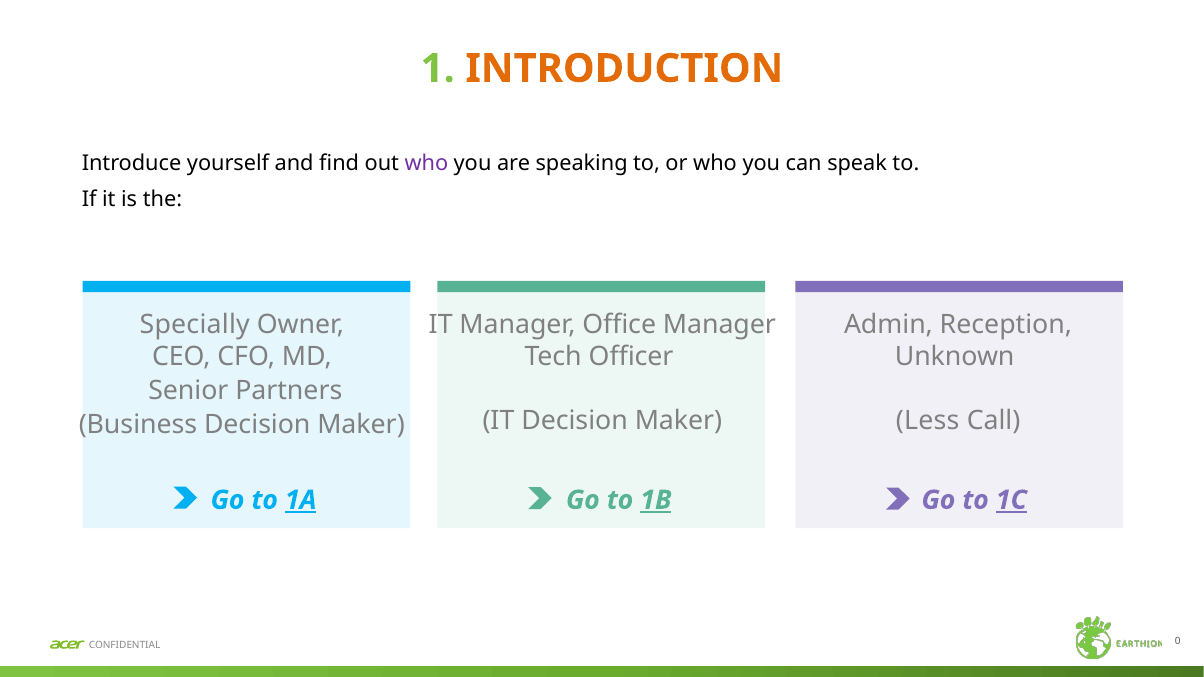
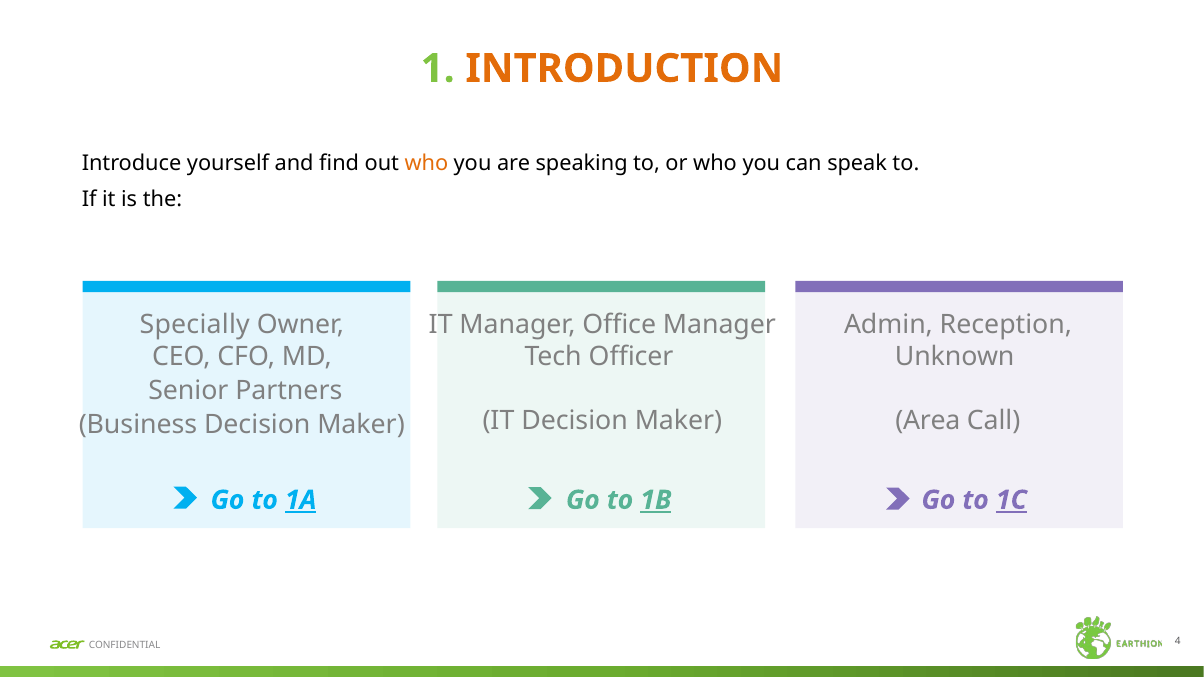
who at (426, 164) colour: purple -> orange
Less: Less -> Area
0: 0 -> 4
